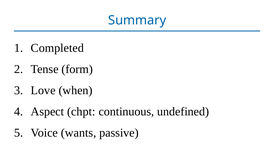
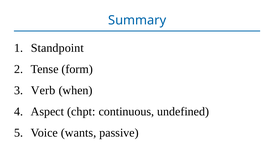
Completed: Completed -> Standpoint
Love: Love -> Verb
